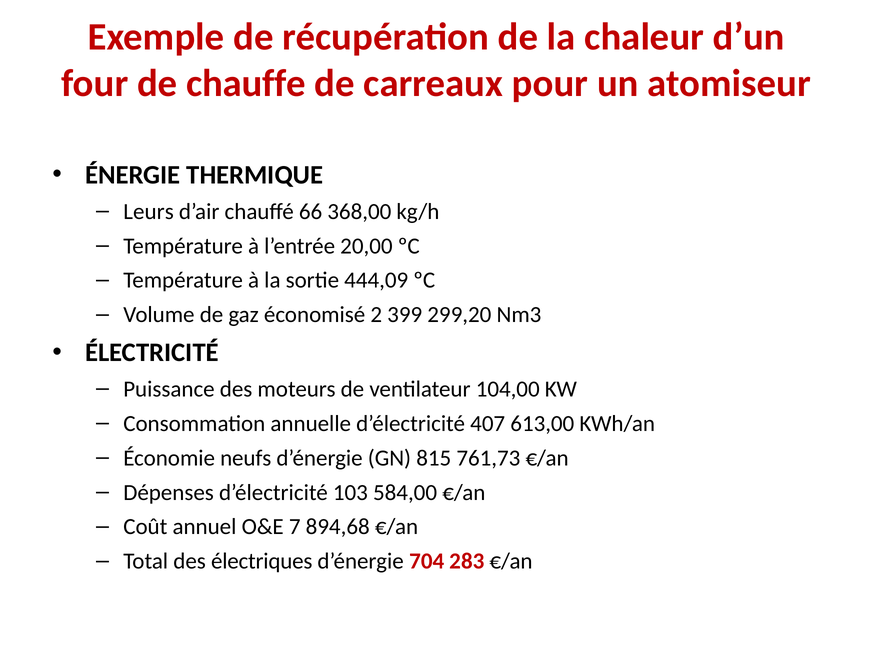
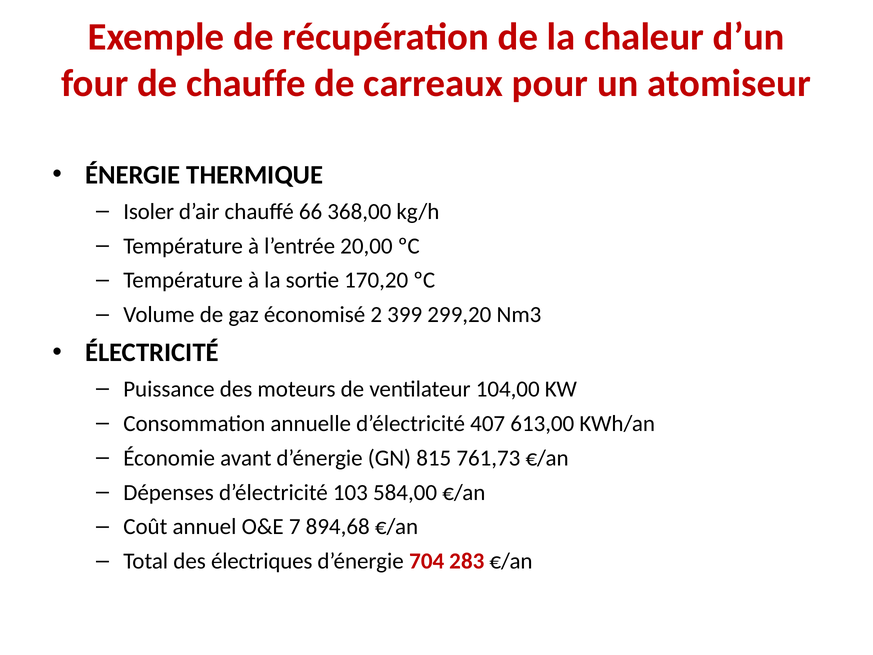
Leurs: Leurs -> Isoler
444,09: 444,09 -> 170,20
neufs: neufs -> avant
